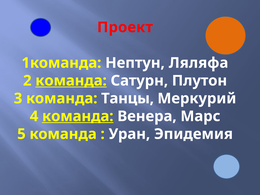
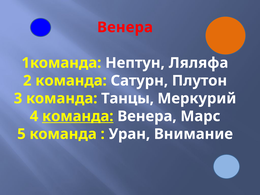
Проект at (125, 27): Проект -> Венера
команда at (71, 81) underline: present -> none
Эпидемия: Эпидемия -> Внимание
